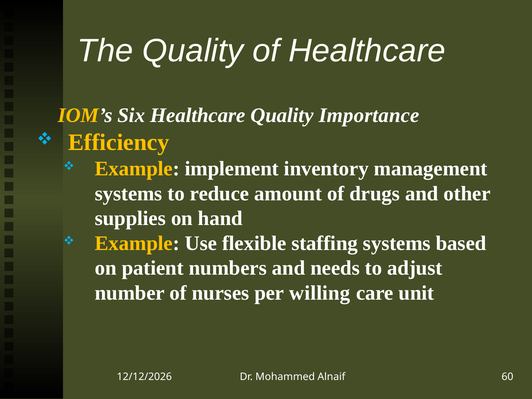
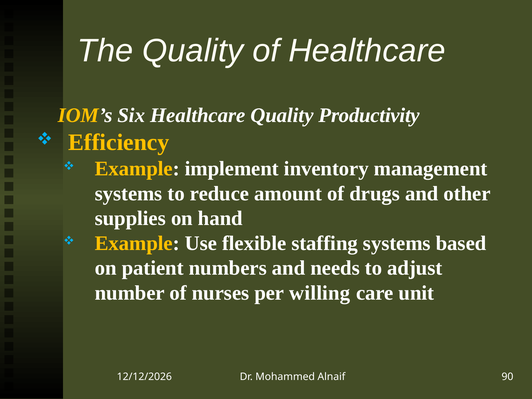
Importance: Importance -> Productivity
60: 60 -> 90
